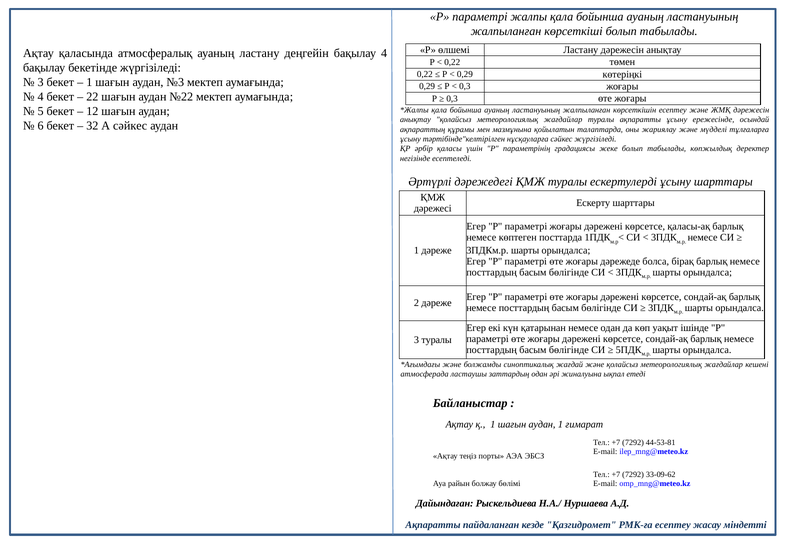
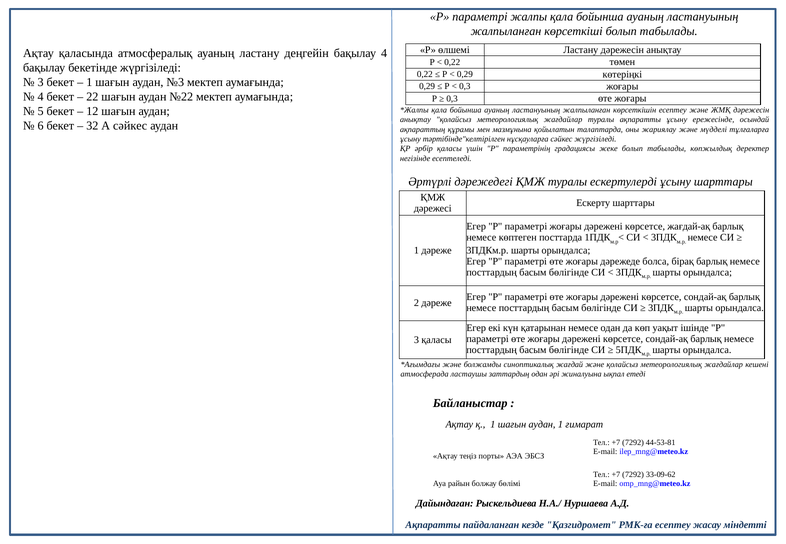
қаласы-ақ: қаласы-ақ -> жағдай-ақ
3 туралы: туралы -> қаласы
